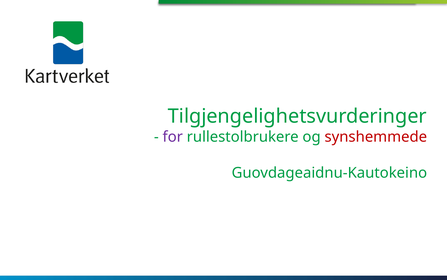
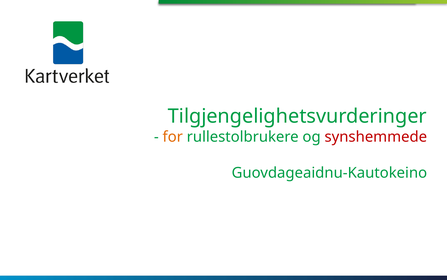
for colour: purple -> orange
